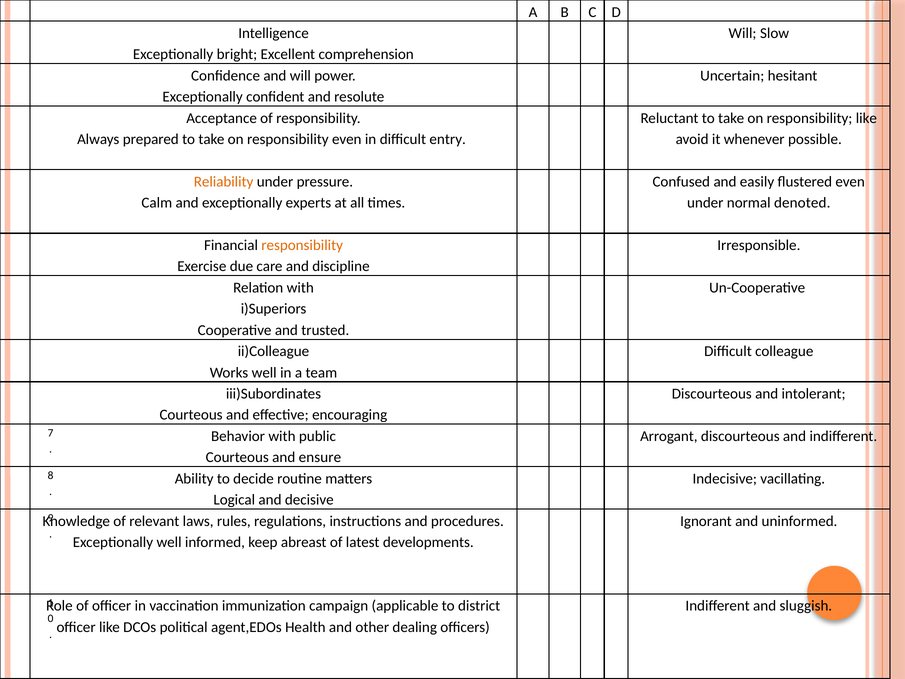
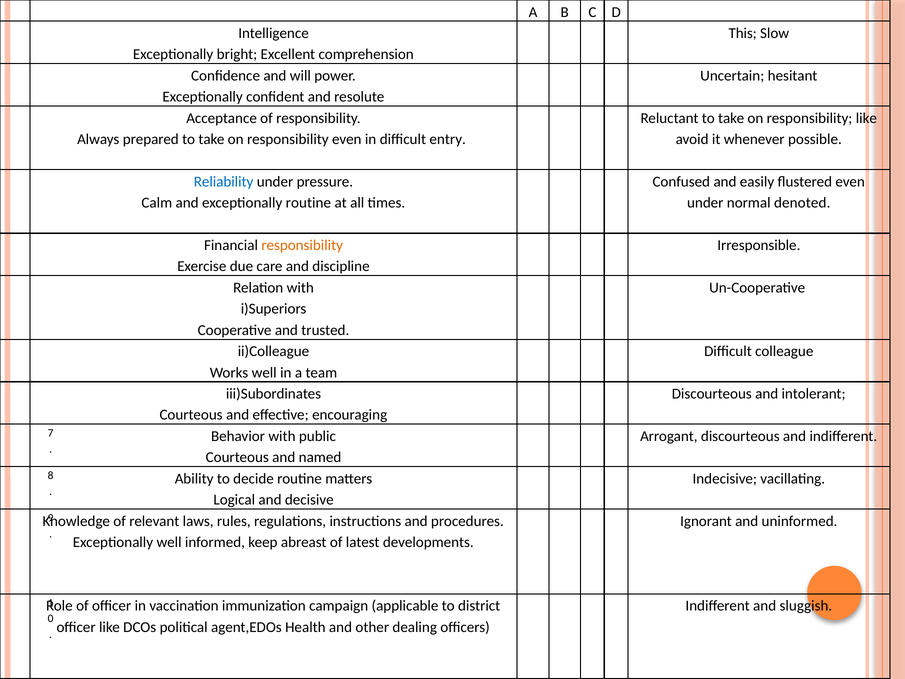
Will at (743, 33): Will -> This
Reliability colour: orange -> blue
exceptionally experts: experts -> routine
ensure: ensure -> named
